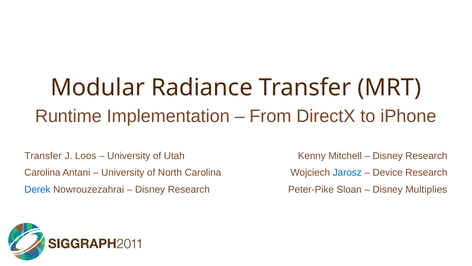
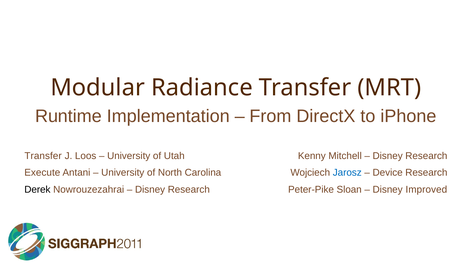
Carolina at (42, 172): Carolina -> Execute
Derek colour: blue -> black
Multiplies: Multiplies -> Improved
